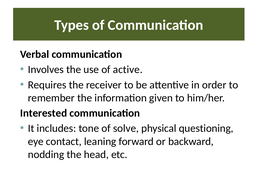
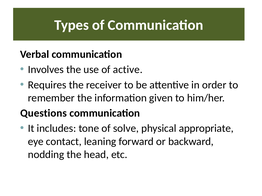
Interested: Interested -> Questions
questioning: questioning -> appropriate
